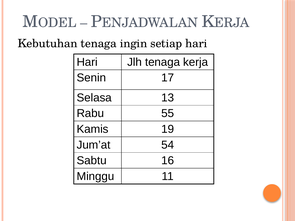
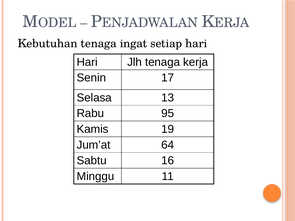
ingin: ingin -> ingat
55: 55 -> 95
54: 54 -> 64
